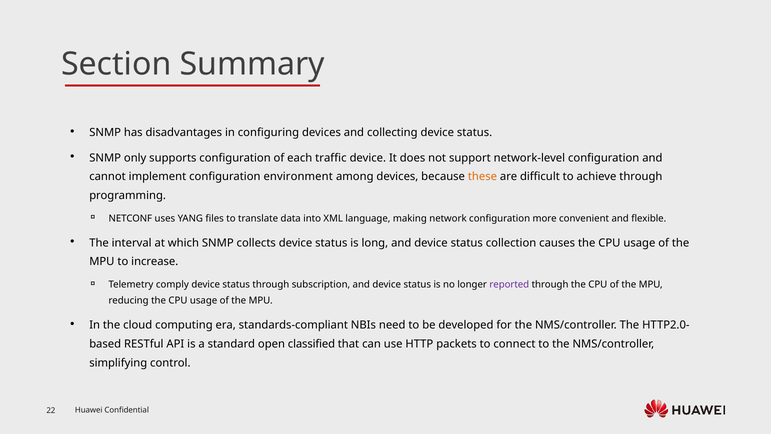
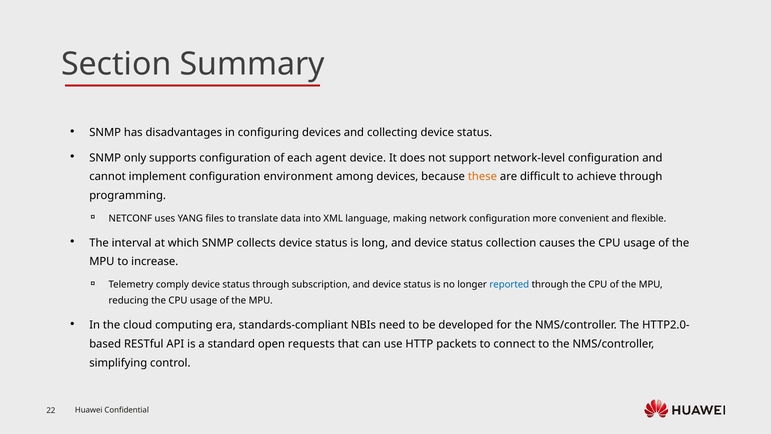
traffic: traffic -> agent
reported colour: purple -> blue
classified: classified -> requests
